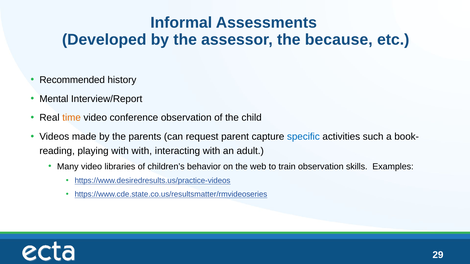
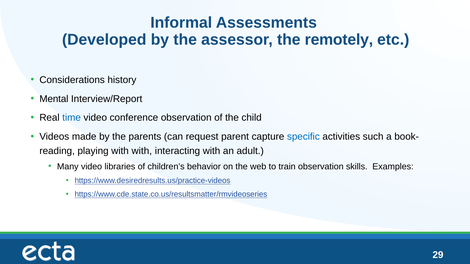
because: because -> remotely
Recommended: Recommended -> Considerations
time colour: orange -> blue
